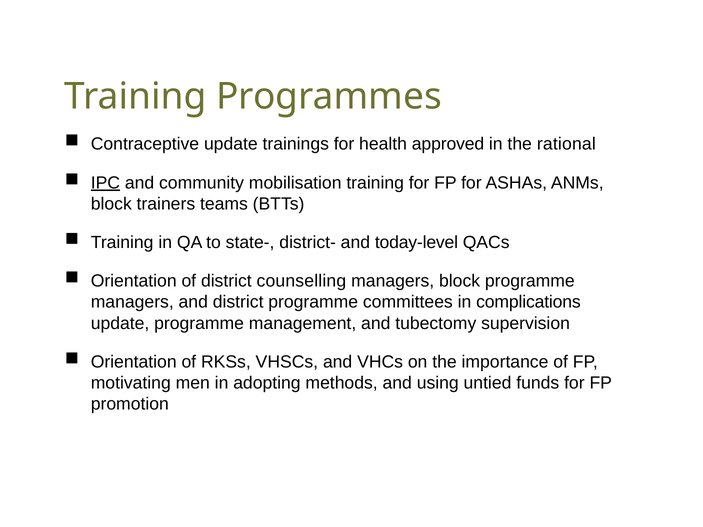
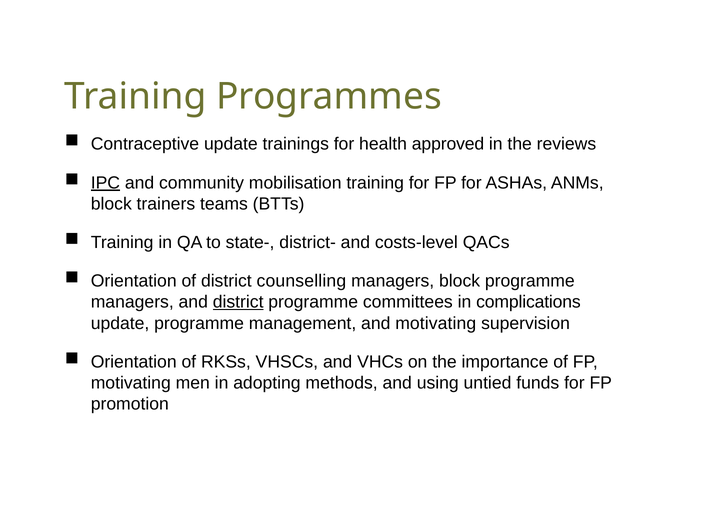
rational: rational -> reviews
today-level: today-level -> costs-level
district at (238, 302) underline: none -> present
and tubectomy: tubectomy -> motivating
